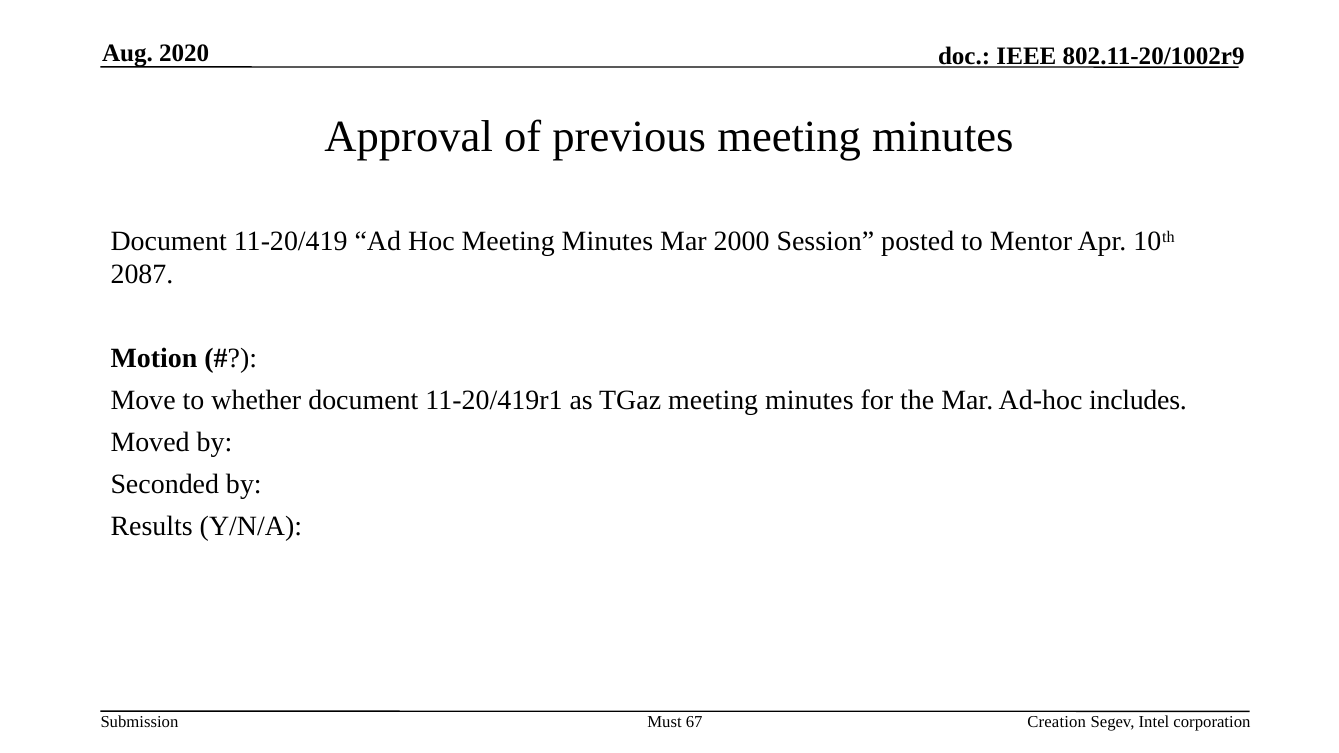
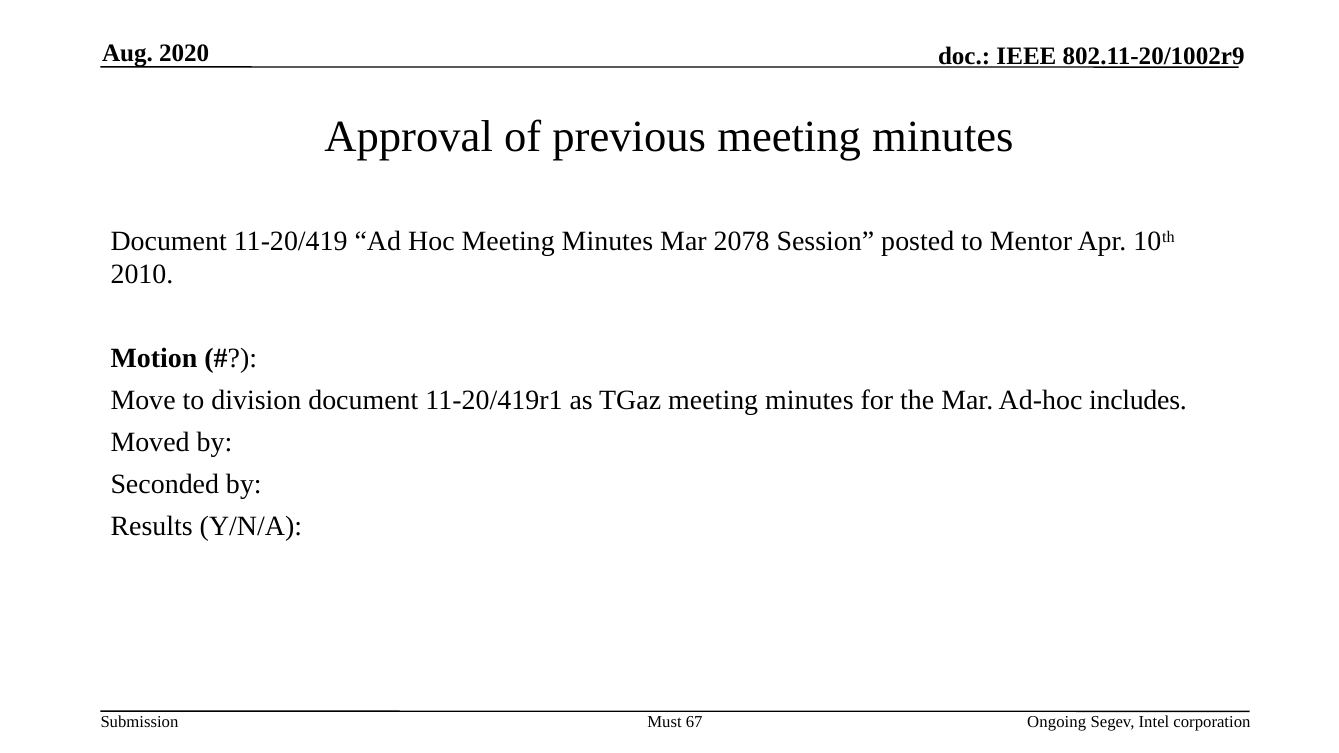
2000: 2000 -> 2078
2087: 2087 -> 2010
whether: whether -> division
Creation: Creation -> Ongoing
